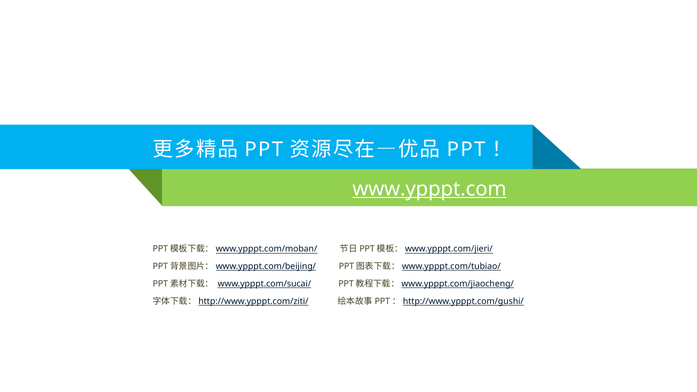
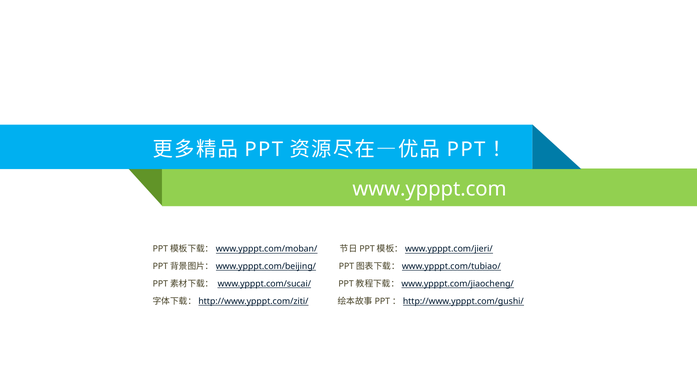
www.ypppt.com underline: present -> none
